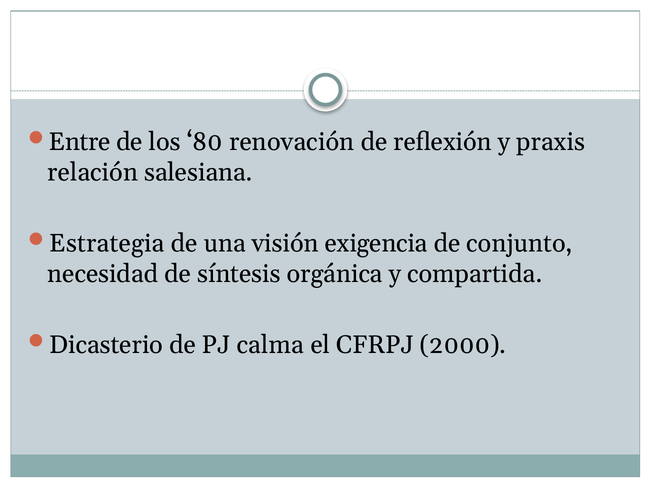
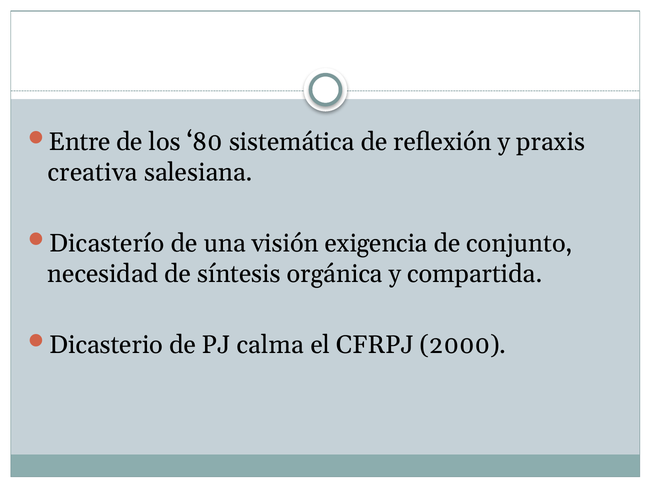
renovación: renovación -> sistemática
relación: relación -> creativa
Estrategia: Estrategia -> Dicasterío
